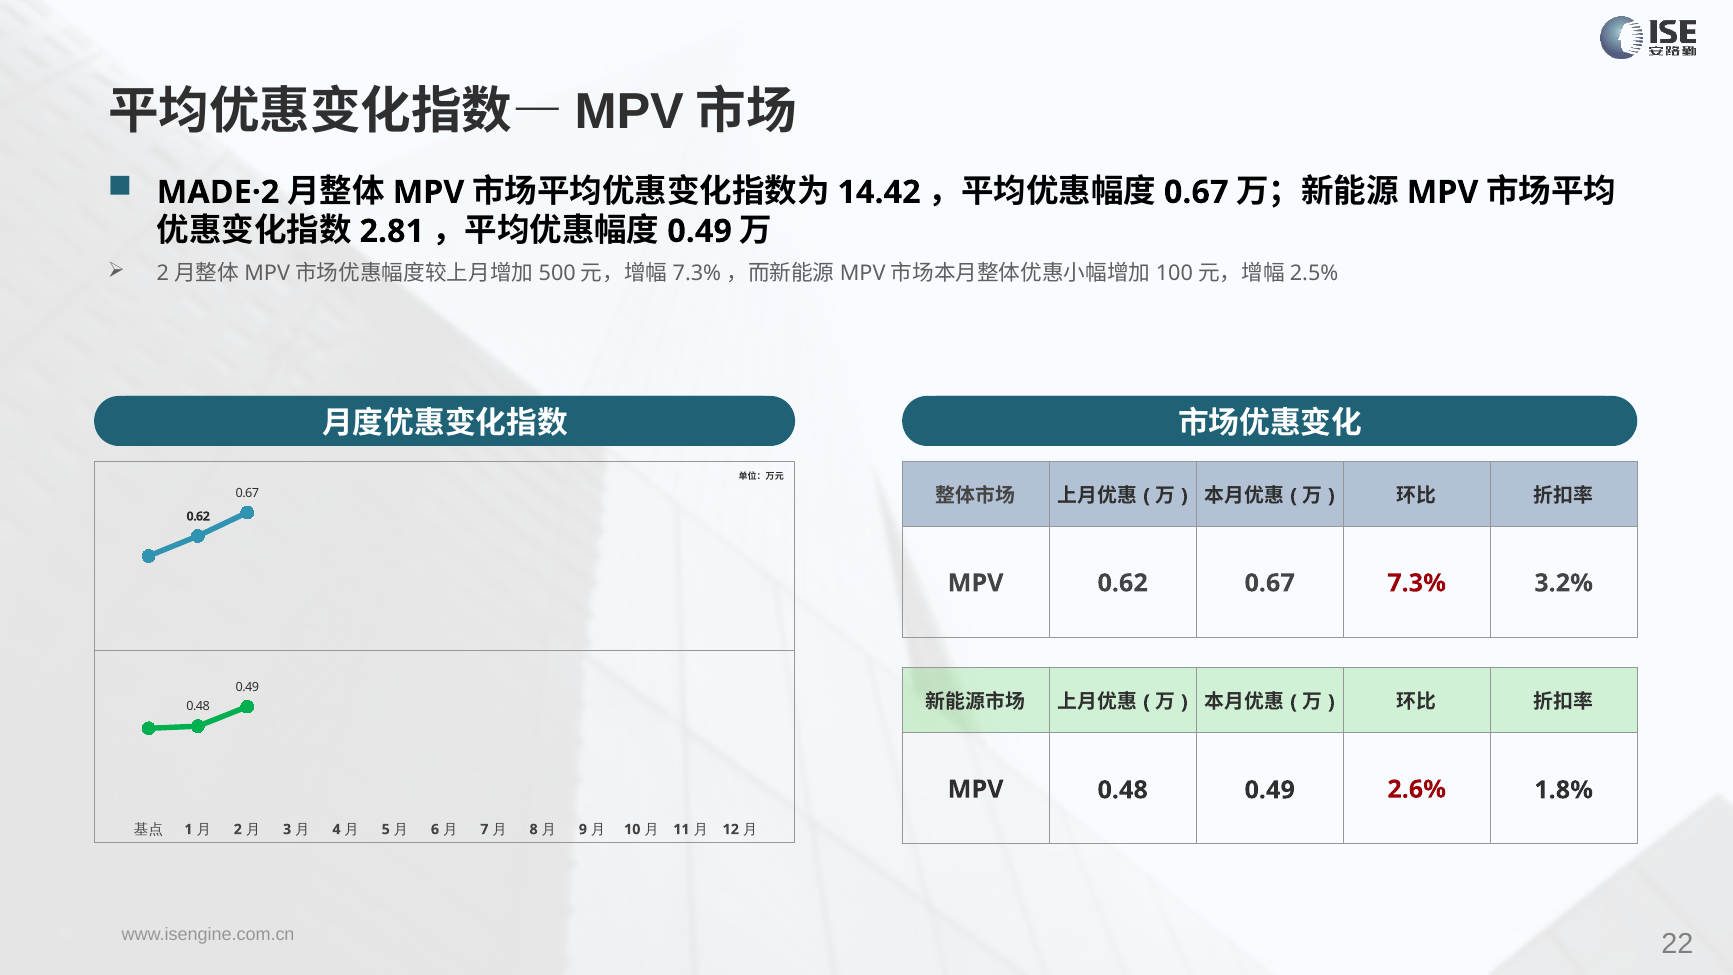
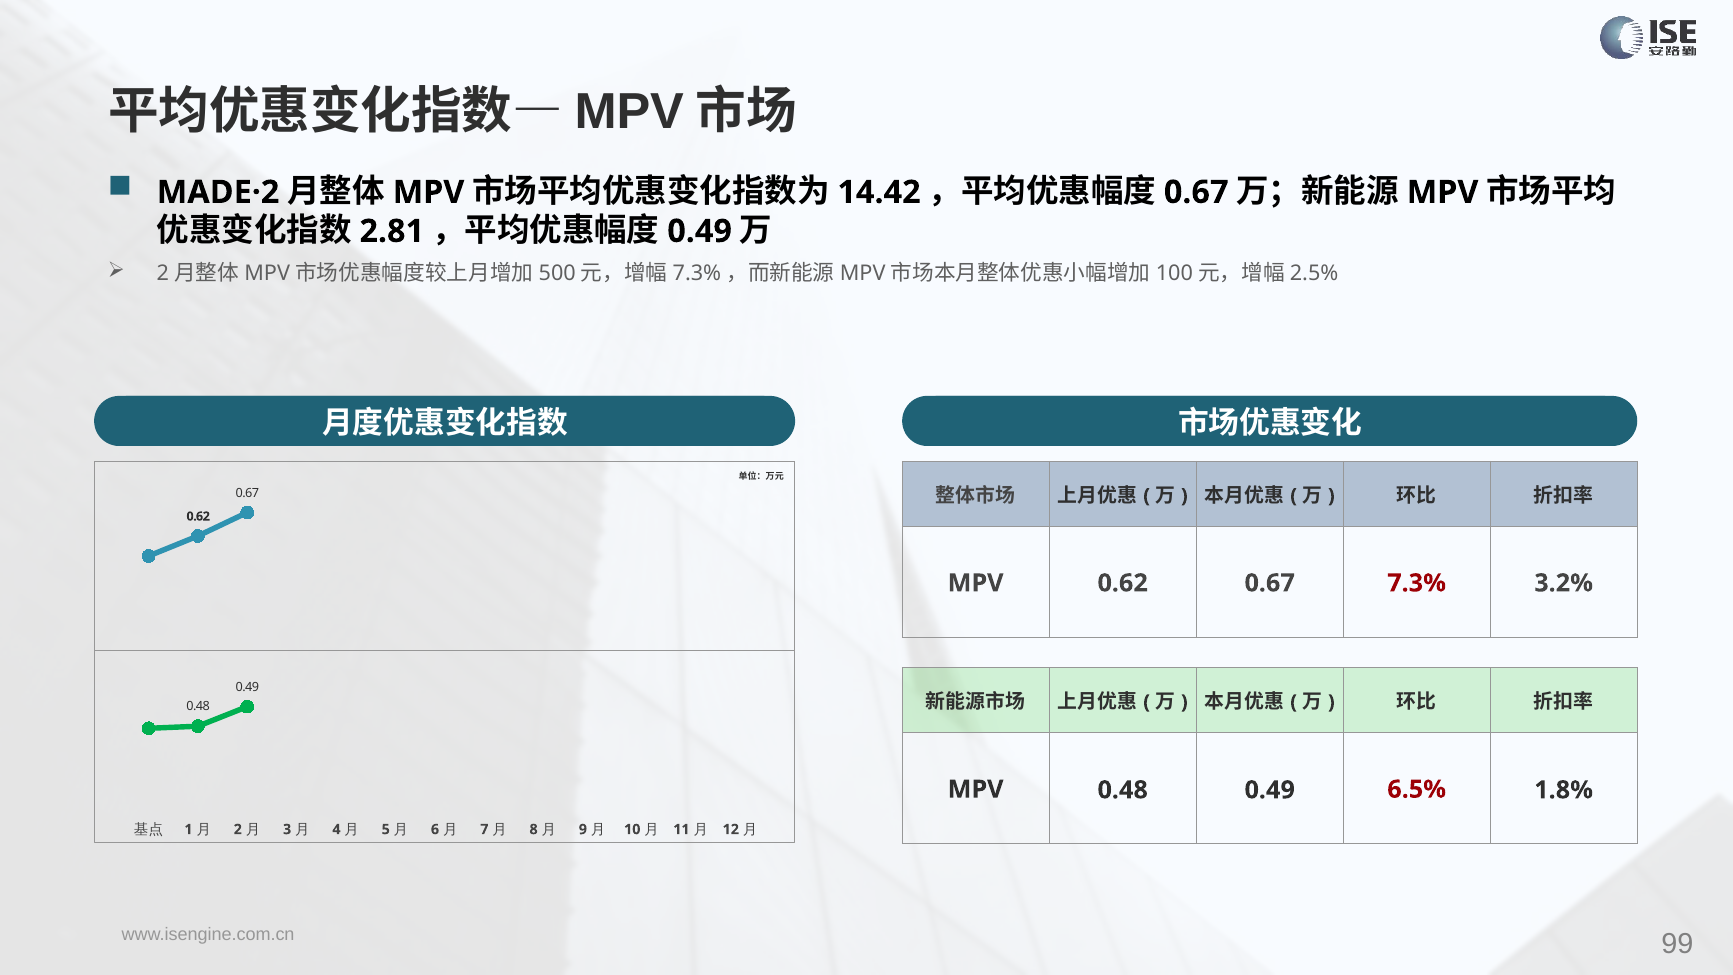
2.6%: 2.6% -> 6.5%
22: 22 -> 99
